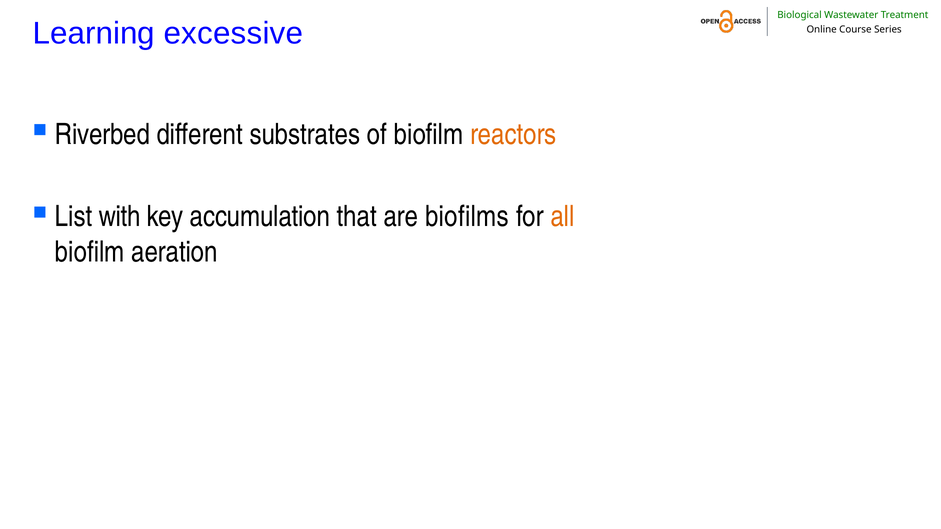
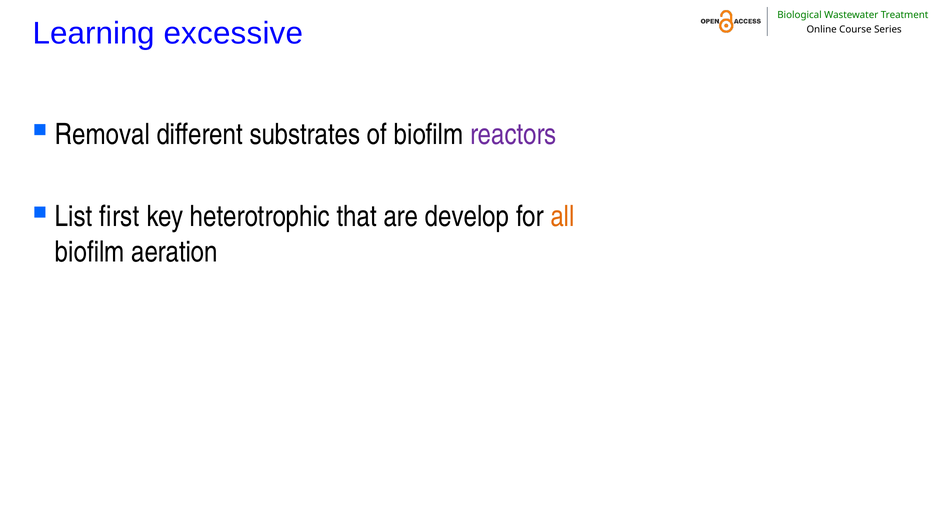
Riverbed: Riverbed -> Removal
reactors colour: orange -> purple
with: with -> first
accumulation: accumulation -> heterotrophic
biofilms: biofilms -> develop
